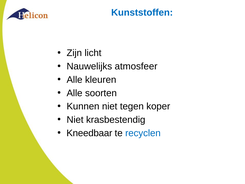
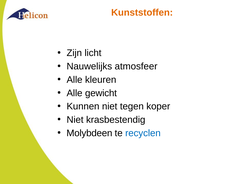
Kunststoffen colour: blue -> orange
soorten: soorten -> gewicht
Kneedbaar: Kneedbaar -> Molybdeen
